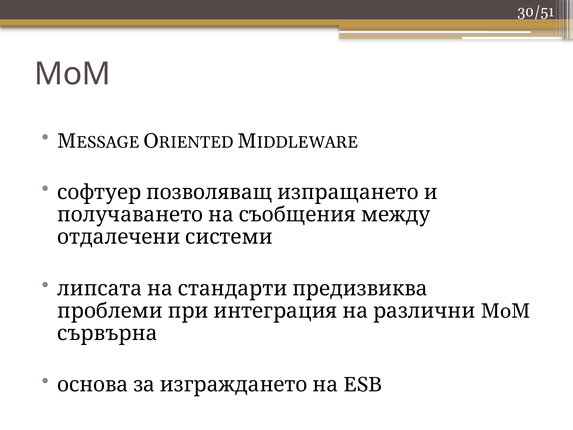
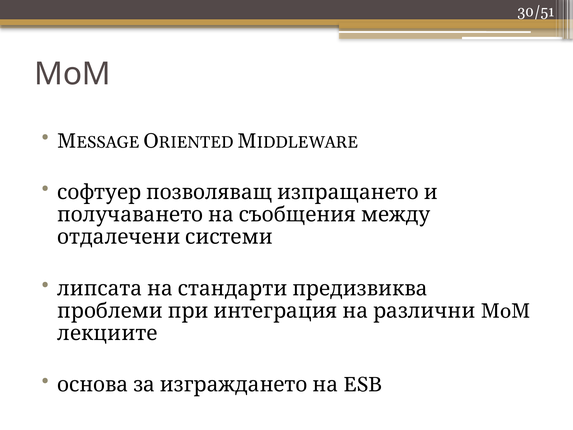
сървърна: сървърна -> лекциите
